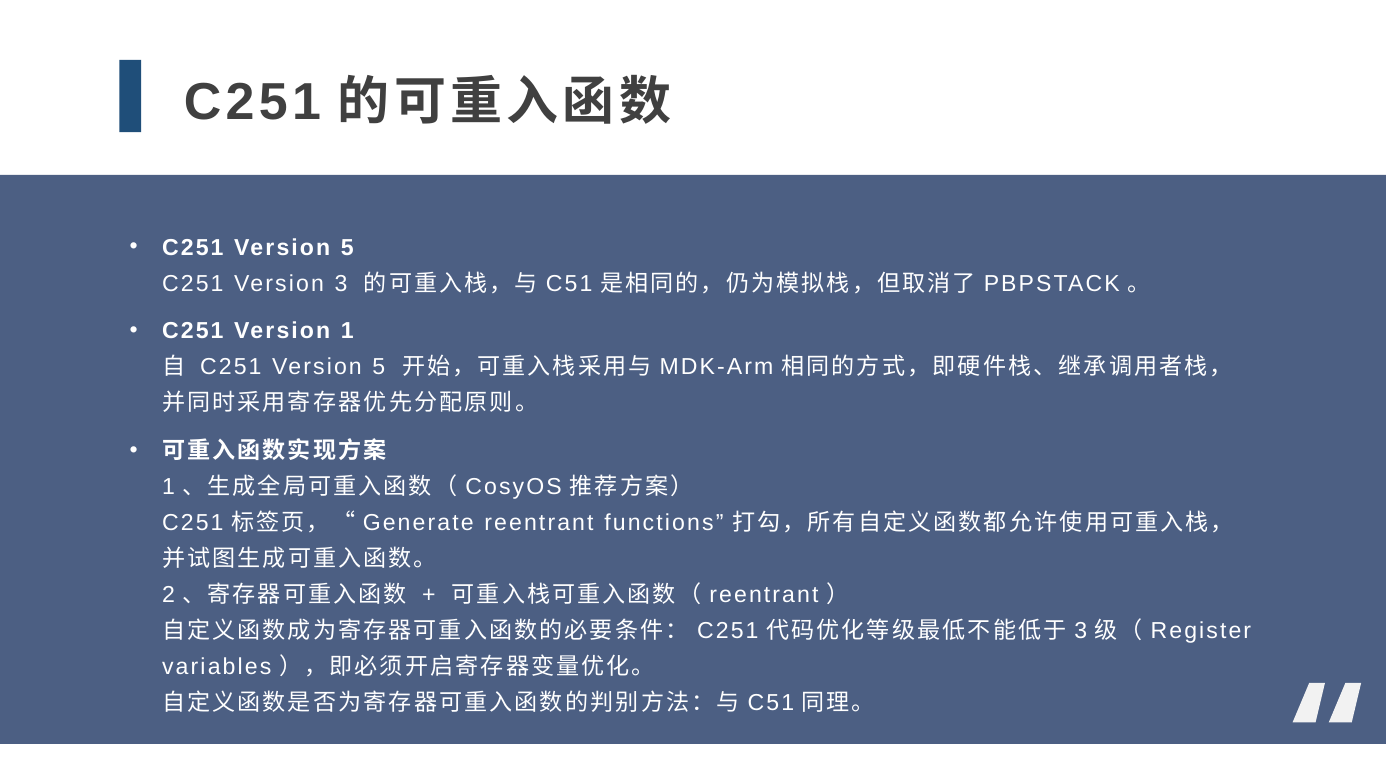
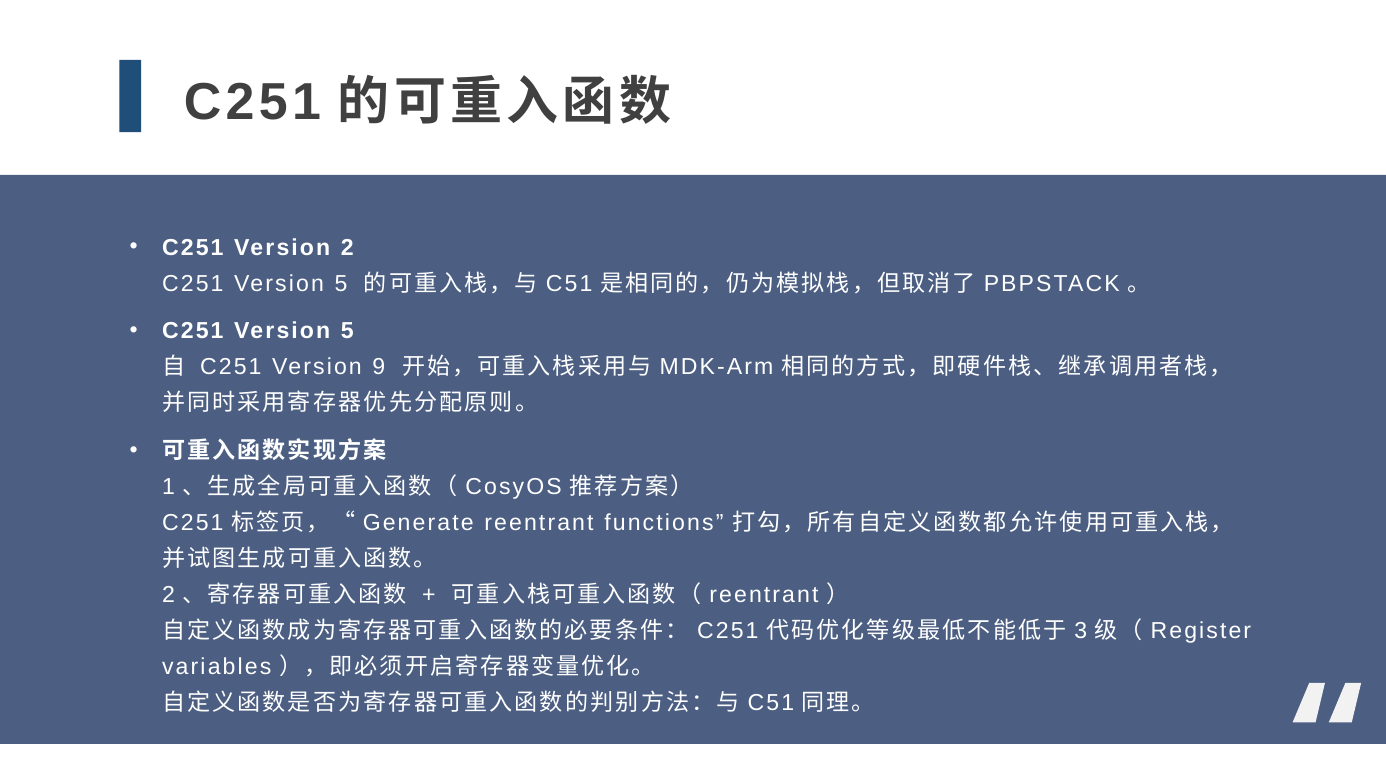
5 at (347, 248): 5 -> 2
3 at (341, 284): 3 -> 5
1 at (347, 331): 1 -> 5
5 at (379, 367): 5 -> 9
